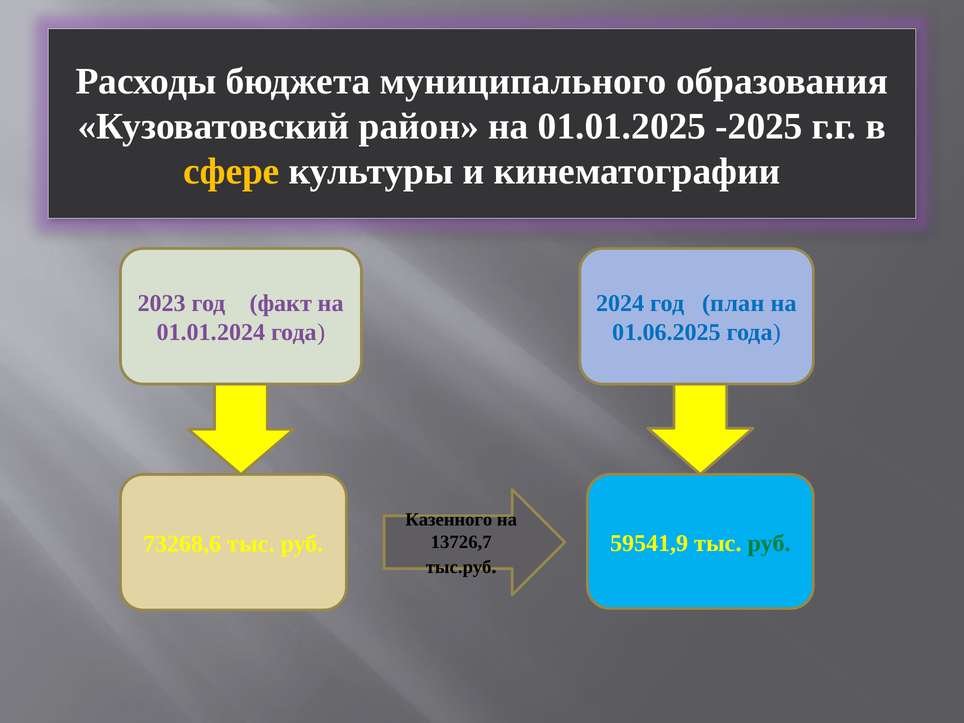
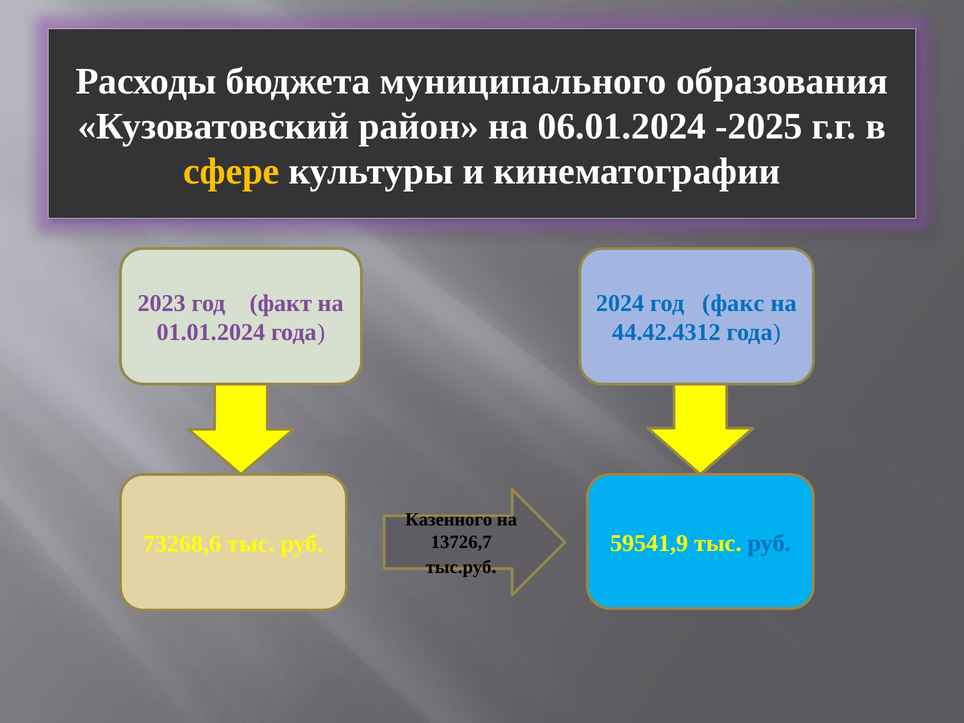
01.01.2025: 01.01.2025 -> 06.01.2024
план: план -> факс
01.06.2025: 01.06.2025 -> 44.42.4312
руб at (769, 543) colour: green -> blue
